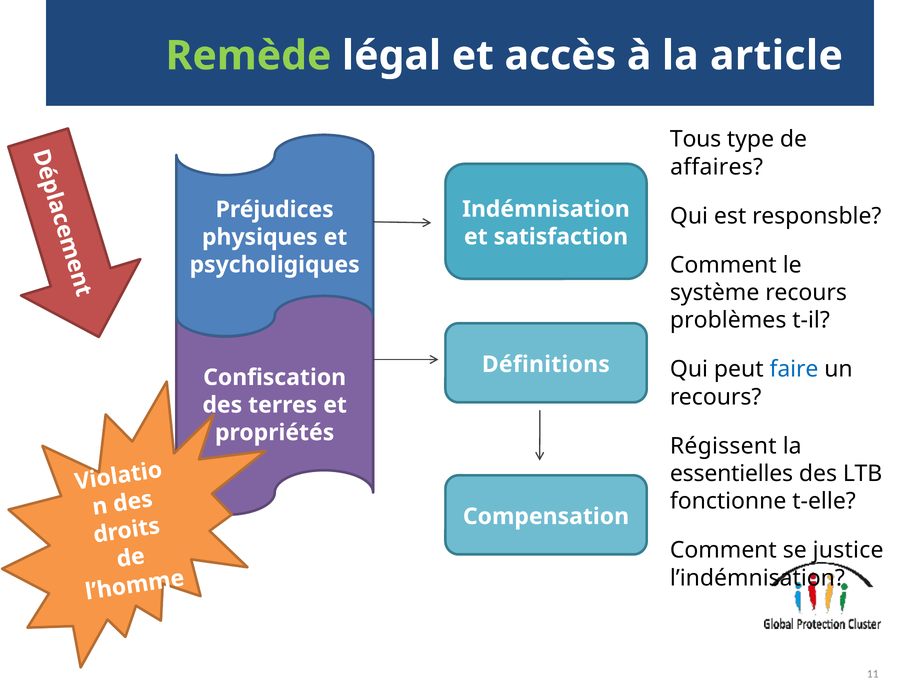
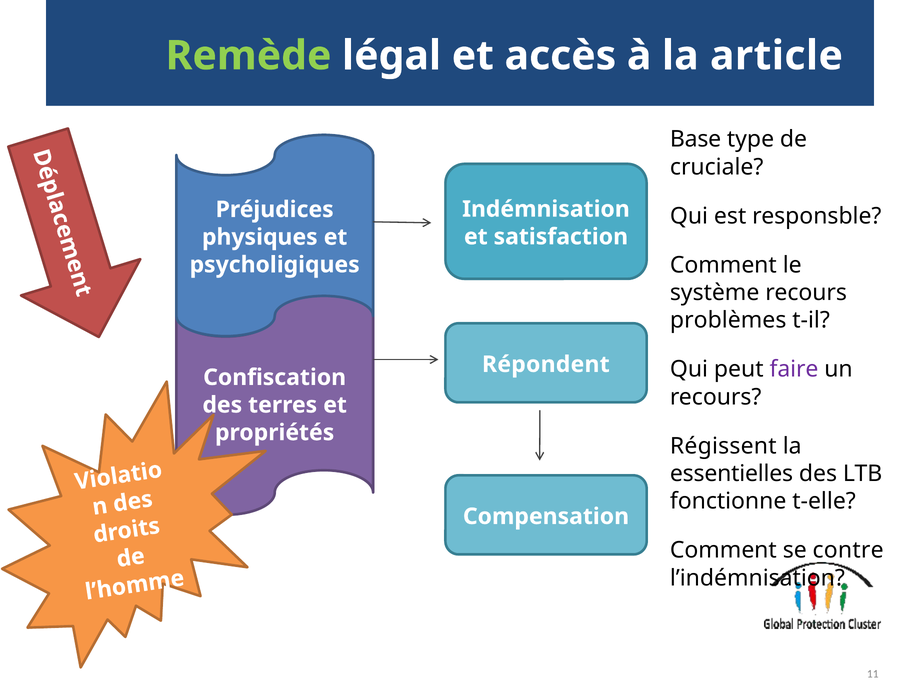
Tous: Tous -> Base
affaires: affaires -> cruciale
Définitions: Définitions -> Répondent
faire colour: blue -> purple
justice: justice -> contre
